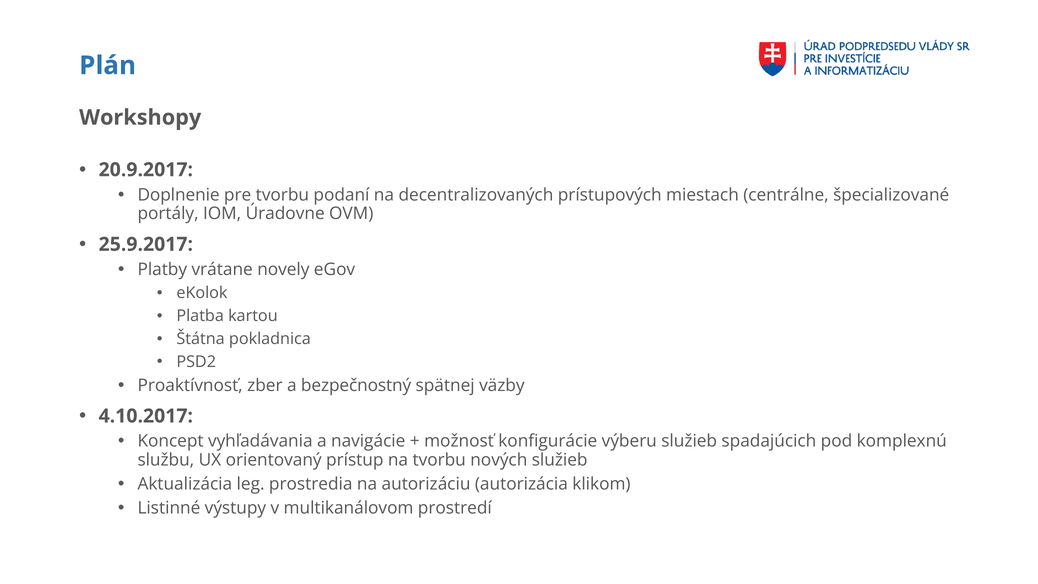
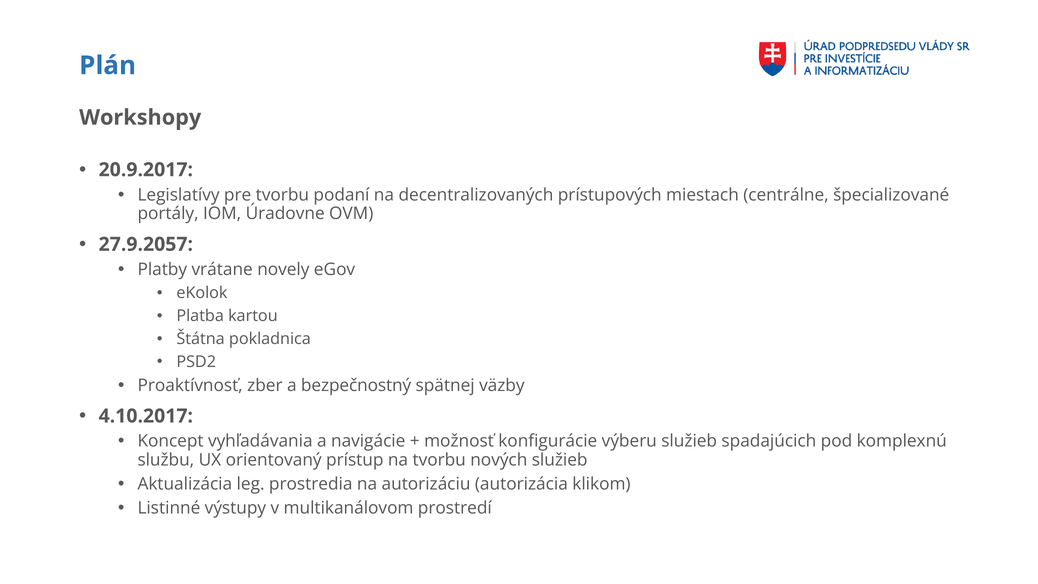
Doplnenie: Doplnenie -> Legislatívy
25.9.2017: 25.9.2017 -> 27.9.2057
